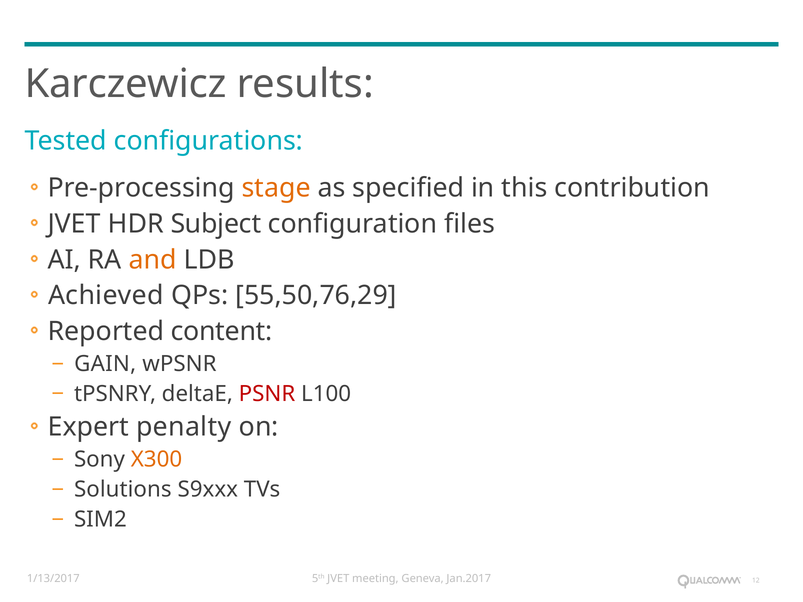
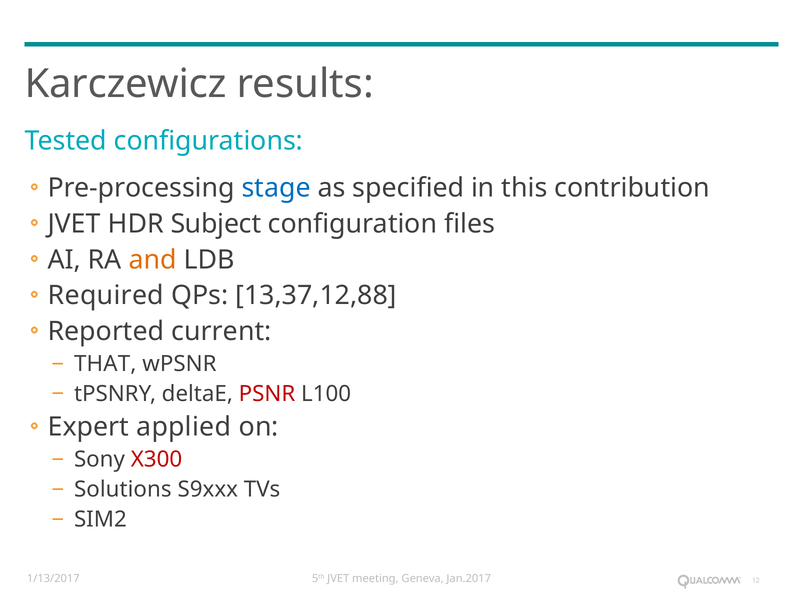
stage colour: orange -> blue
Achieved: Achieved -> Required
55,50,76,29: 55,50,76,29 -> 13,37,12,88
content: content -> current
GAIN: GAIN -> THAT
penalty: penalty -> applied
X300 colour: orange -> red
